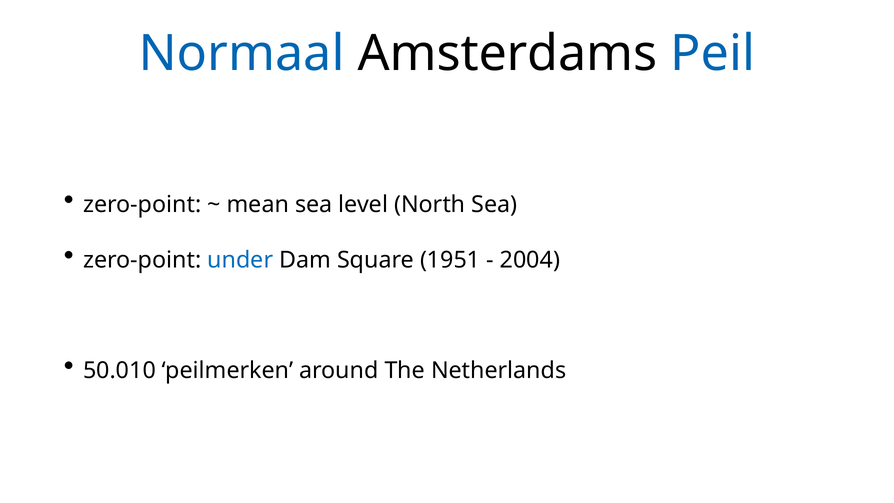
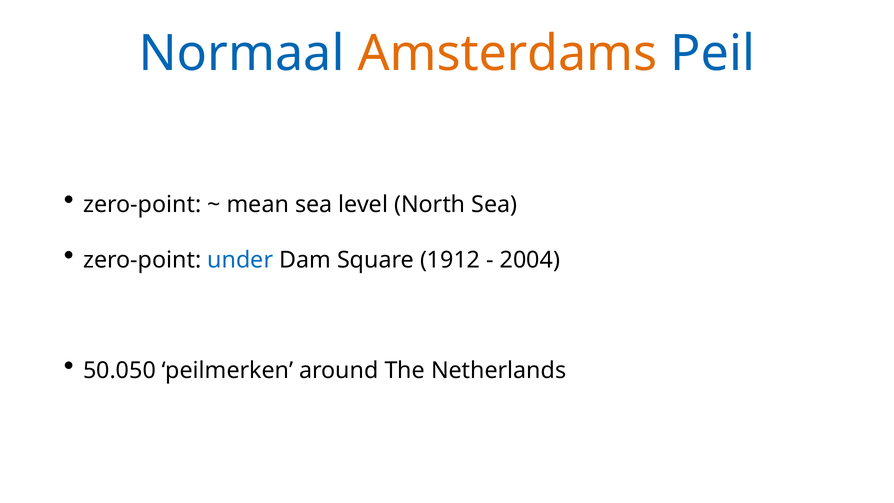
Amsterdams colour: black -> orange
1951: 1951 -> 1912
50.010: 50.010 -> 50.050
